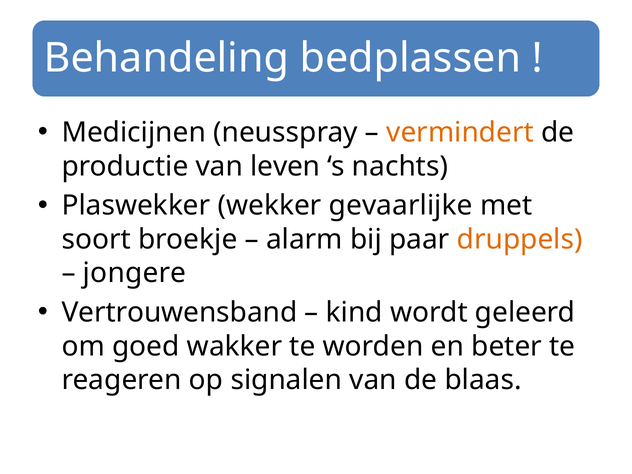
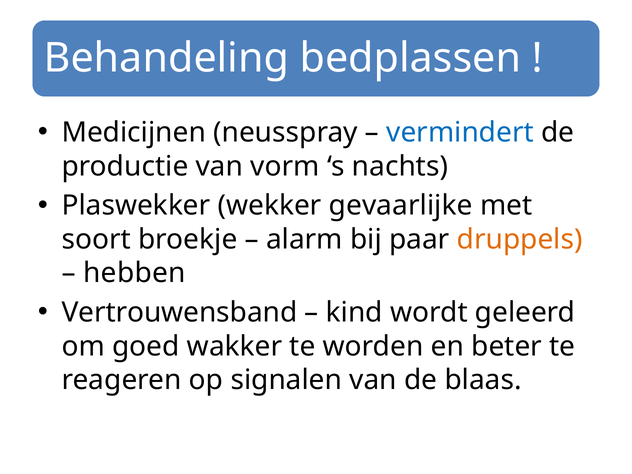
vermindert colour: orange -> blue
leven: leven -> vorm
jongere: jongere -> hebben
